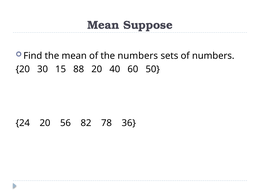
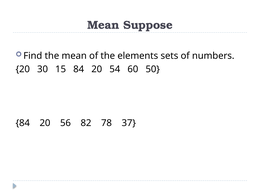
the numbers: numbers -> elements
15 88: 88 -> 84
40: 40 -> 54
24 at (23, 123): 24 -> 84
36: 36 -> 37
